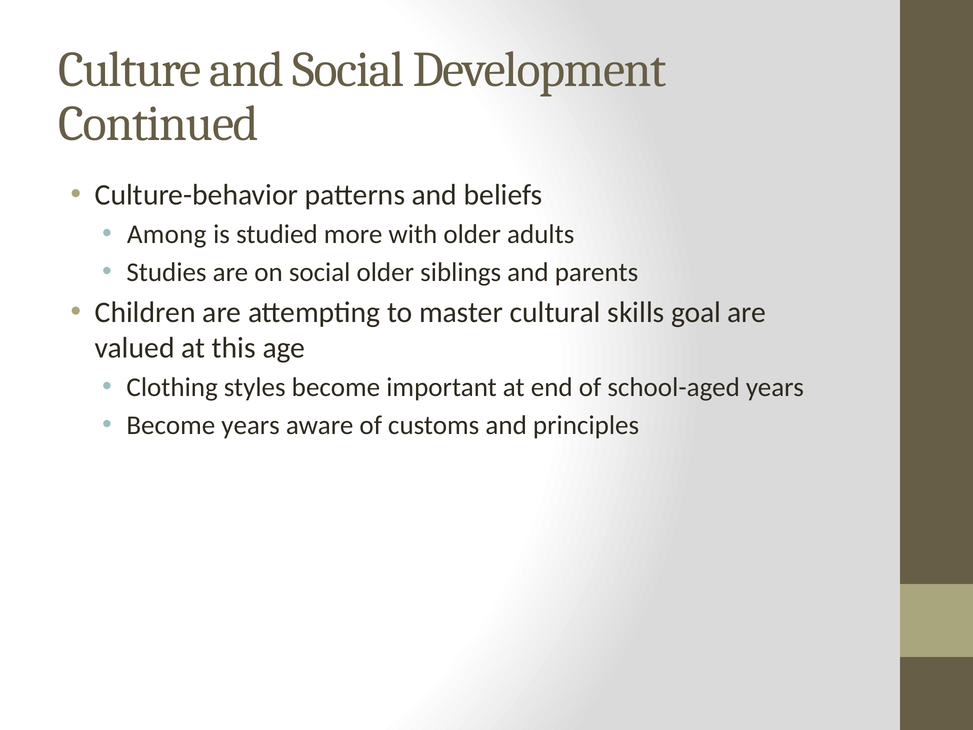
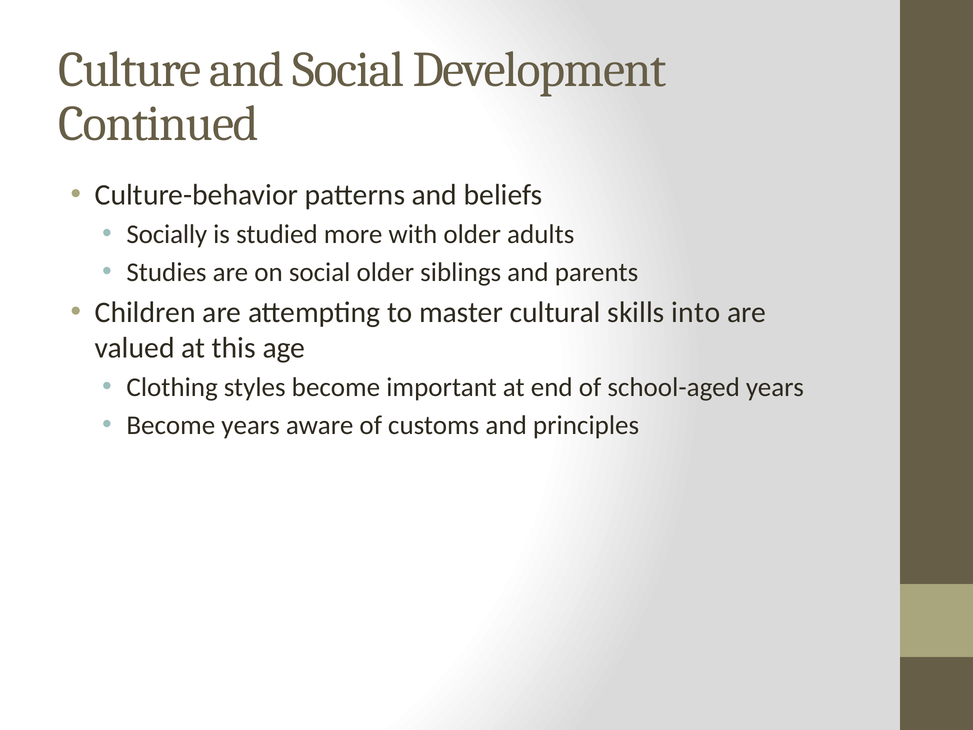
Among: Among -> Socially
goal: goal -> into
